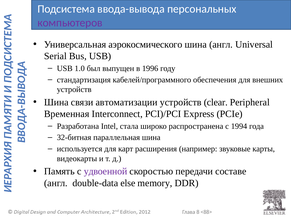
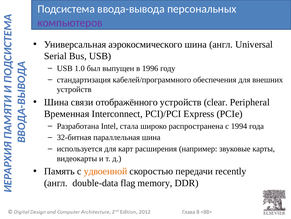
автоматизации: автоматизации -> отображённого
удвоенной colour: purple -> orange
составе: составе -> recently
else: else -> flag
